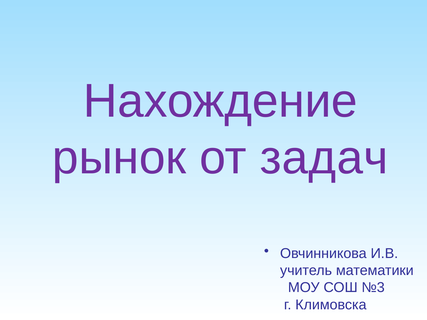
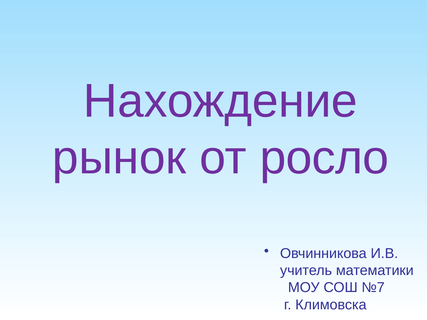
задач: задач -> росло
№3: №3 -> №7
